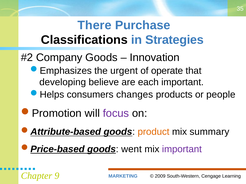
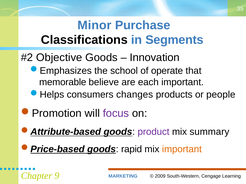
There: There -> Minor
Strategies: Strategies -> Segments
Company: Company -> Objective
urgent: urgent -> school
developing: developing -> memorable
product colour: orange -> purple
went: went -> rapid
important at (182, 150) colour: purple -> orange
